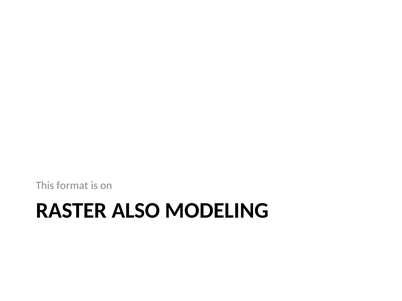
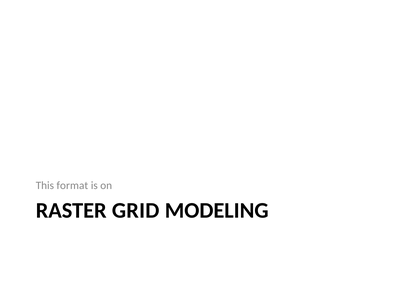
ALSO: ALSO -> GRID
